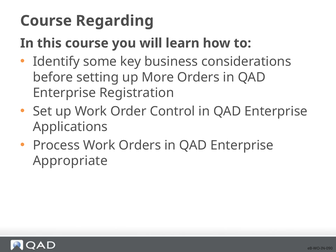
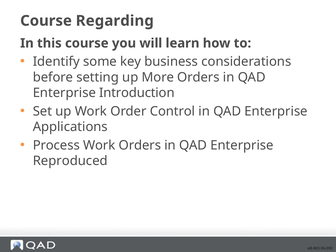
Registration: Registration -> Introduction
Appropriate: Appropriate -> Reproduced
